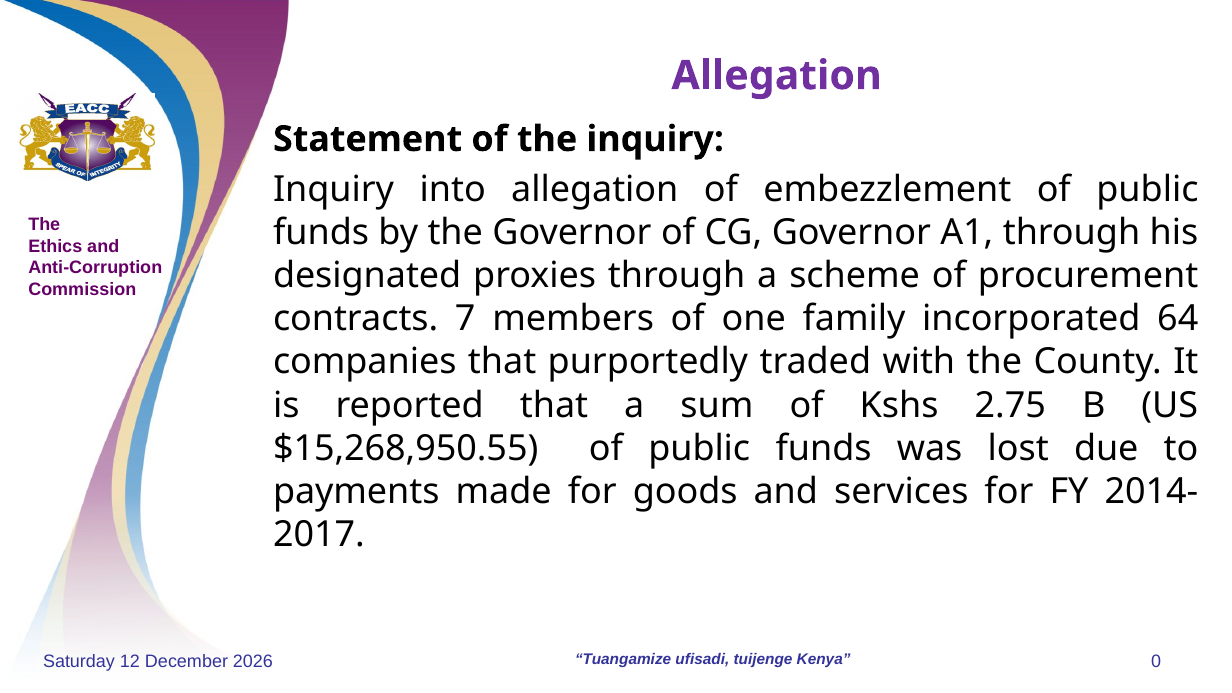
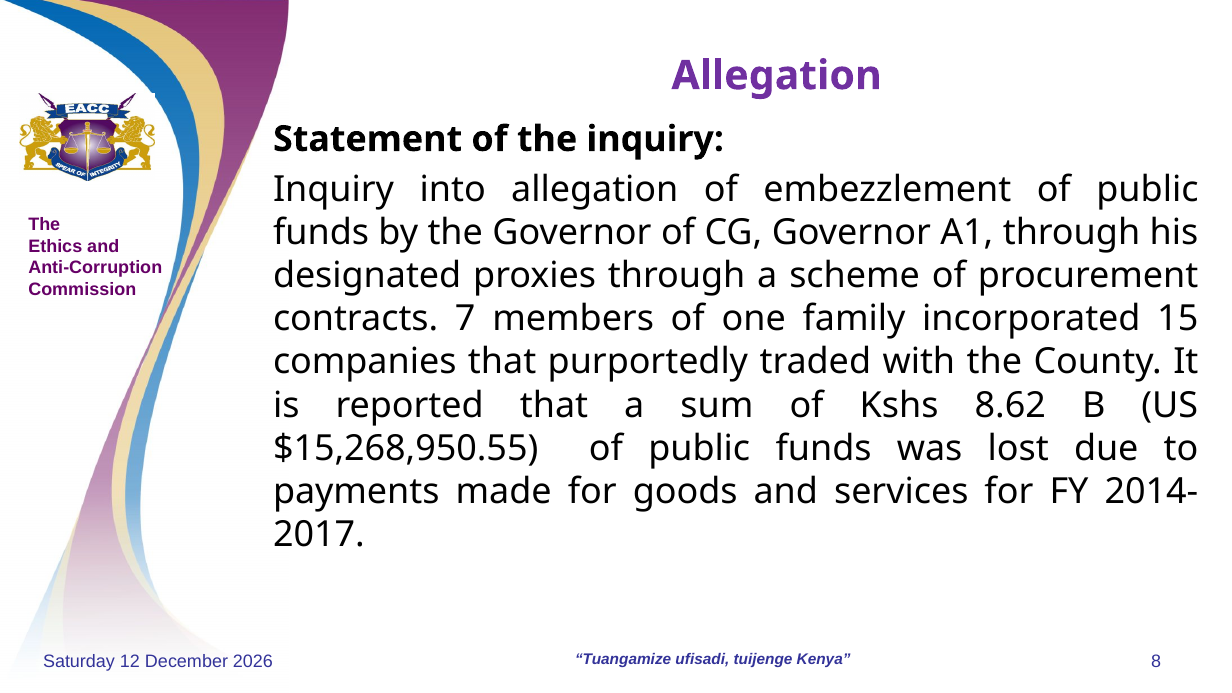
64: 64 -> 15
2.75: 2.75 -> 8.62
0: 0 -> 8
